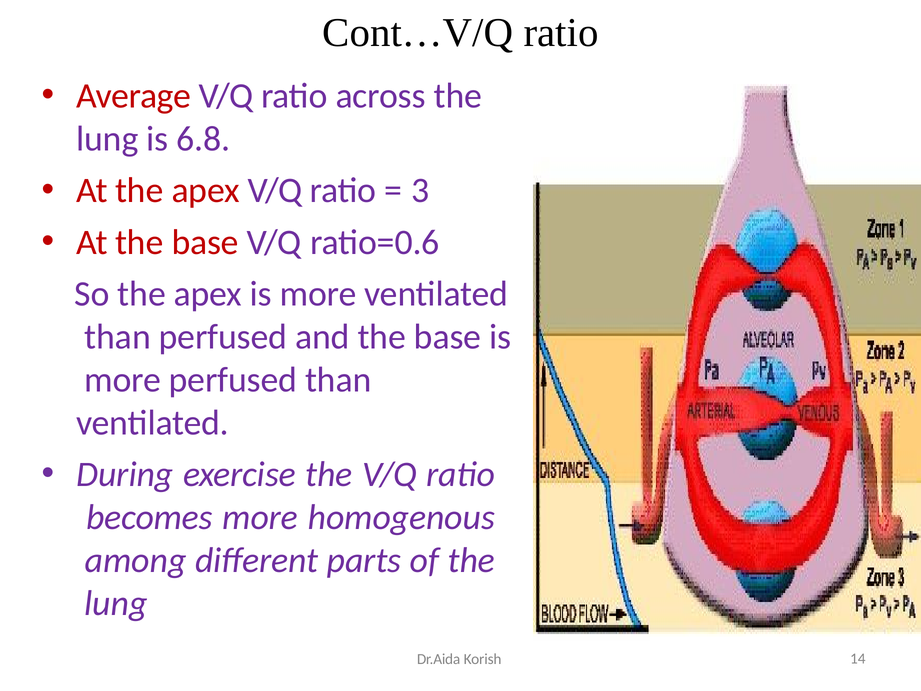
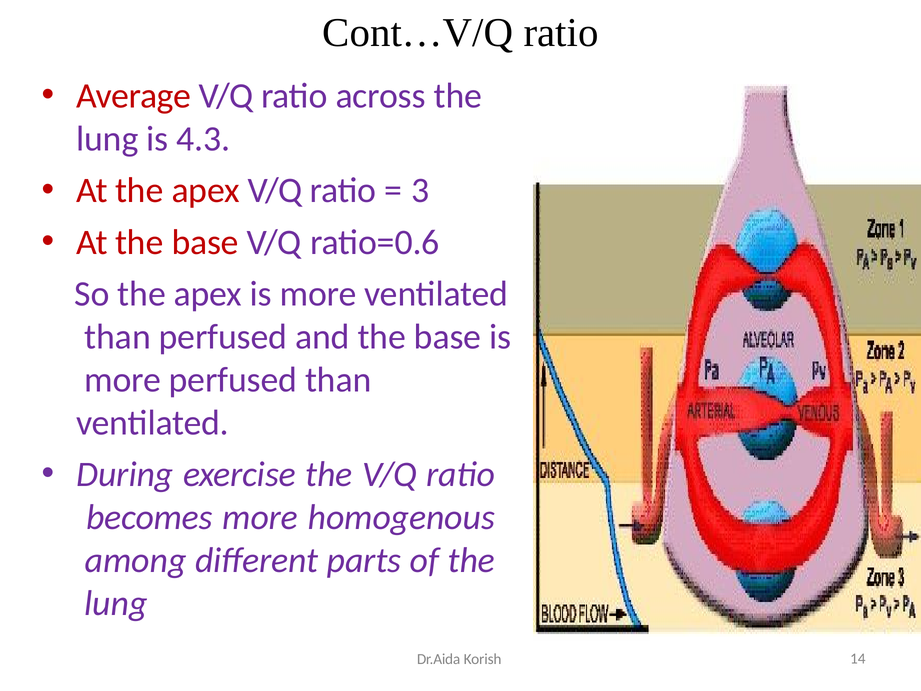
6.8: 6.8 -> 4.3
